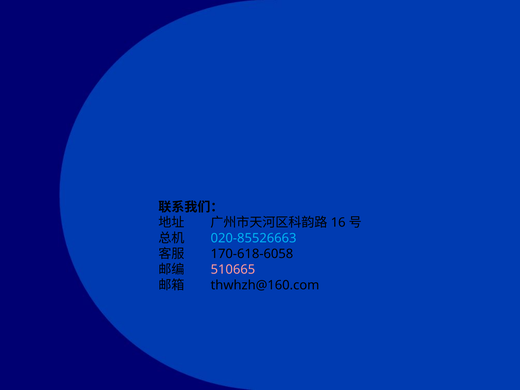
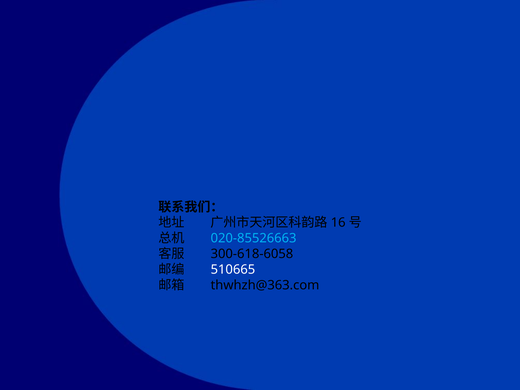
170-618-6058: 170-618-6058 -> 300-618-6058
510665 colour: pink -> white
thwhzh@160.com: thwhzh@160.com -> thwhzh@363.com
